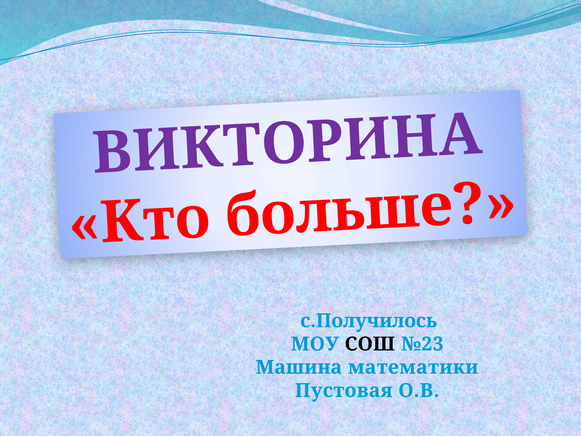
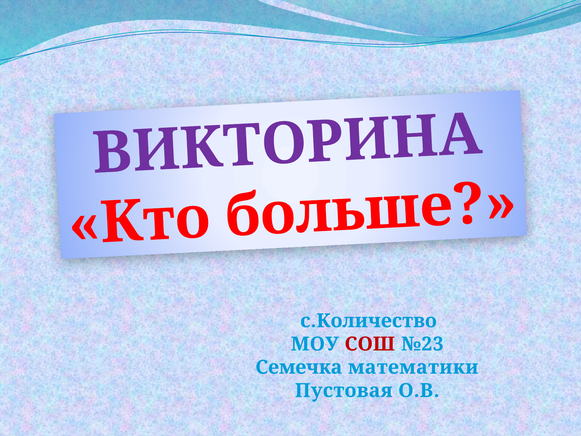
с.Получилось: с.Получилось -> с.Количество
СОШ colour: black -> red
Машина: Машина -> Семечка
